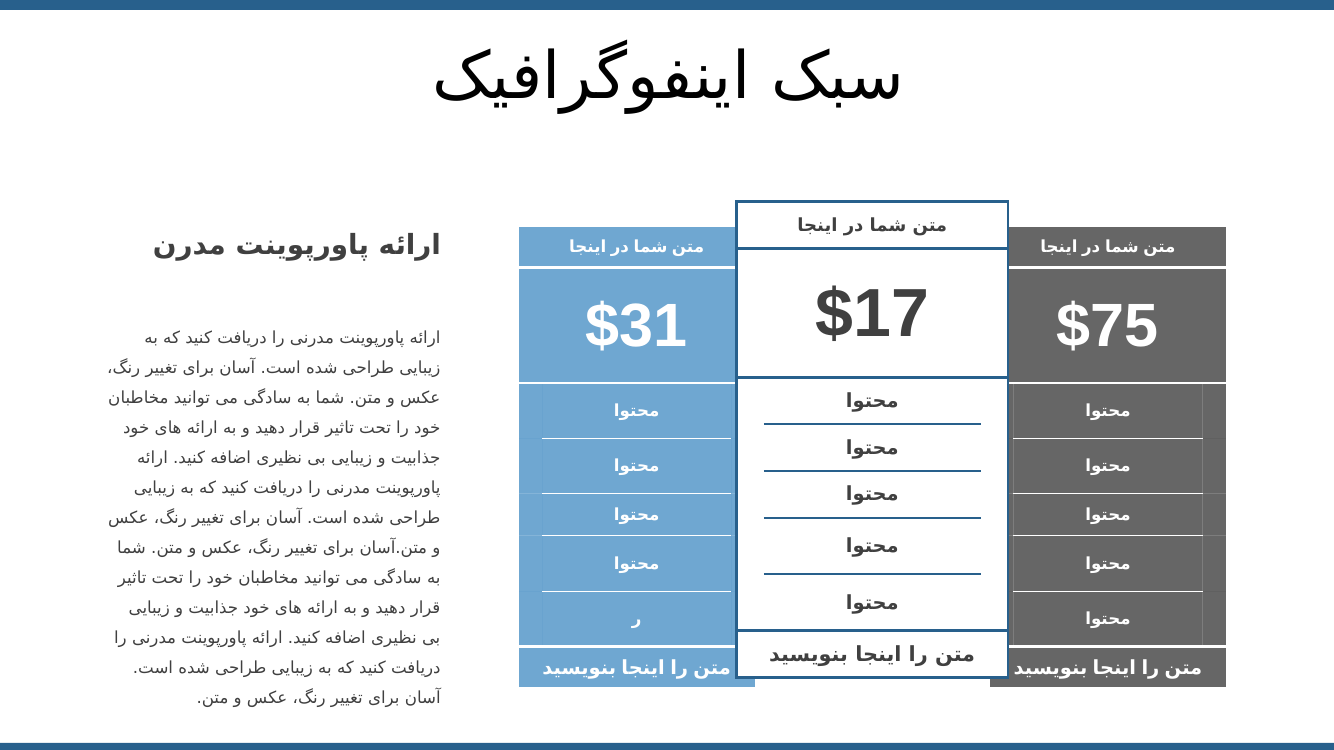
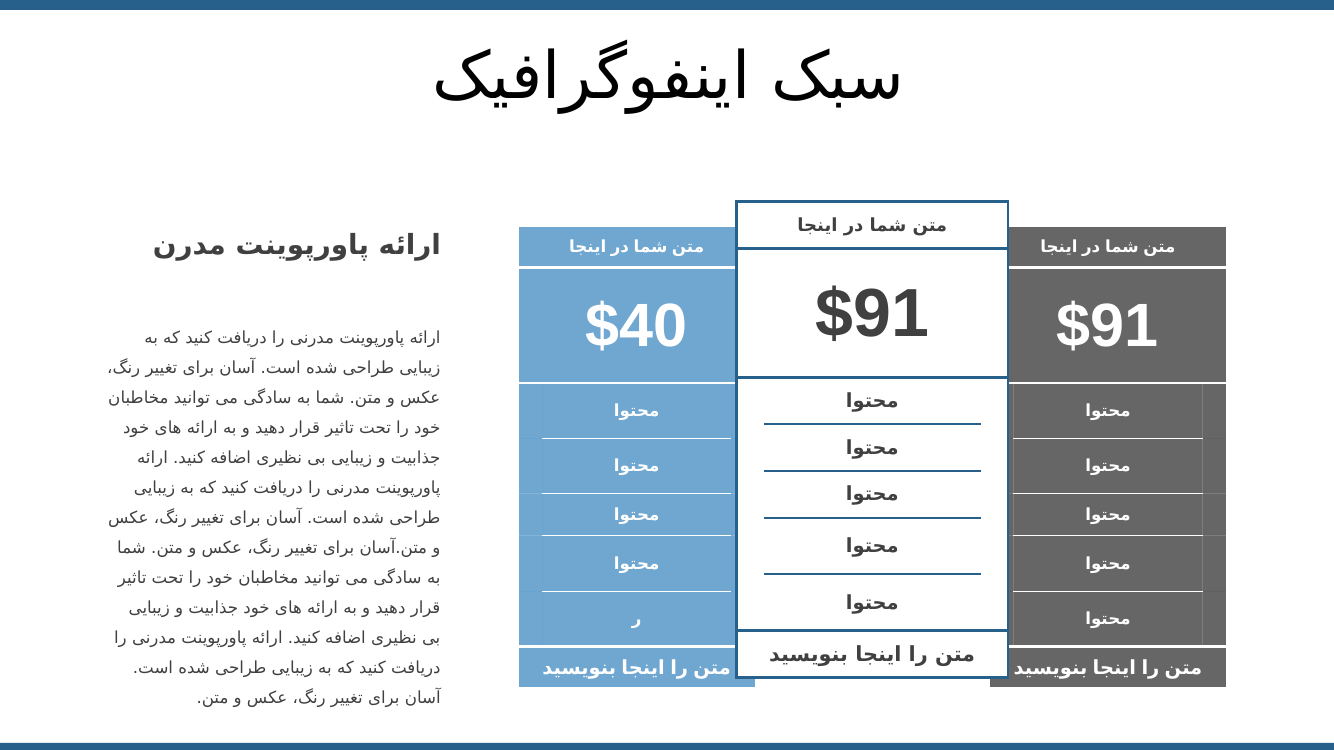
$17 at (872, 314): $17 -> $91
$31: $31 -> $40
$75 at (1108, 326): $75 -> $91
